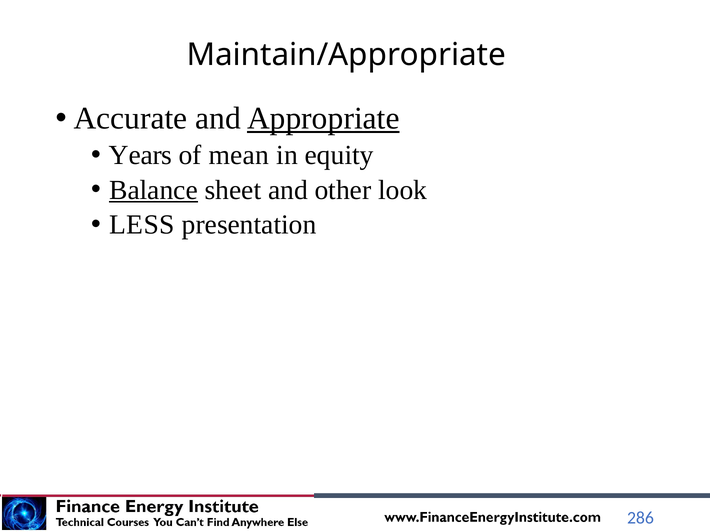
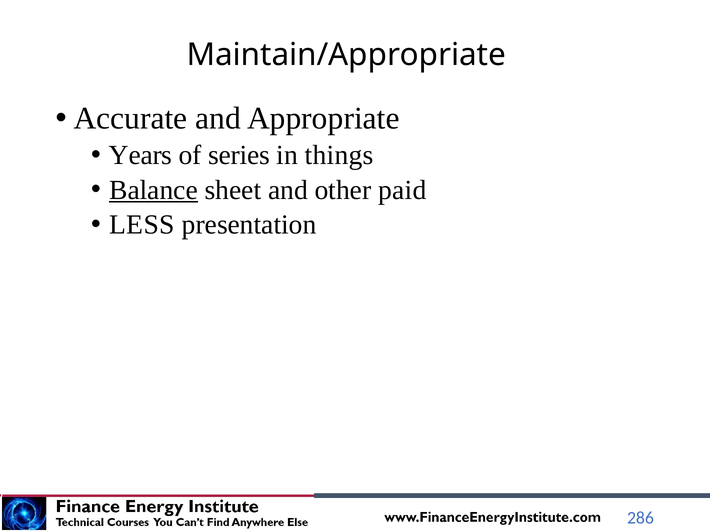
Appropriate underline: present -> none
mean: mean -> series
equity: equity -> things
look: look -> paid
